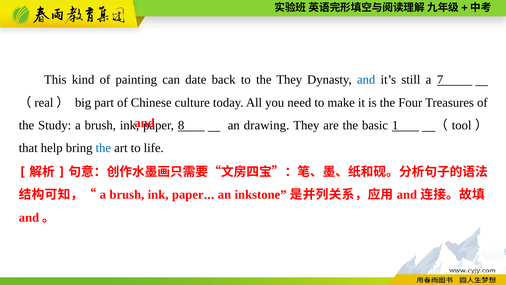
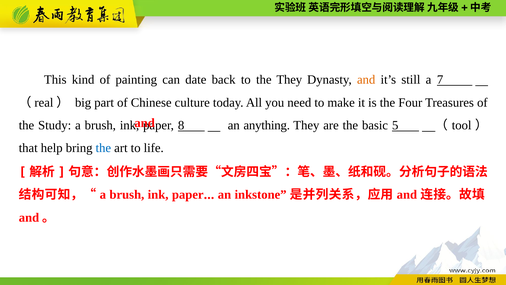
and at (366, 80) colour: blue -> orange
drawing: drawing -> anything
1: 1 -> 5
